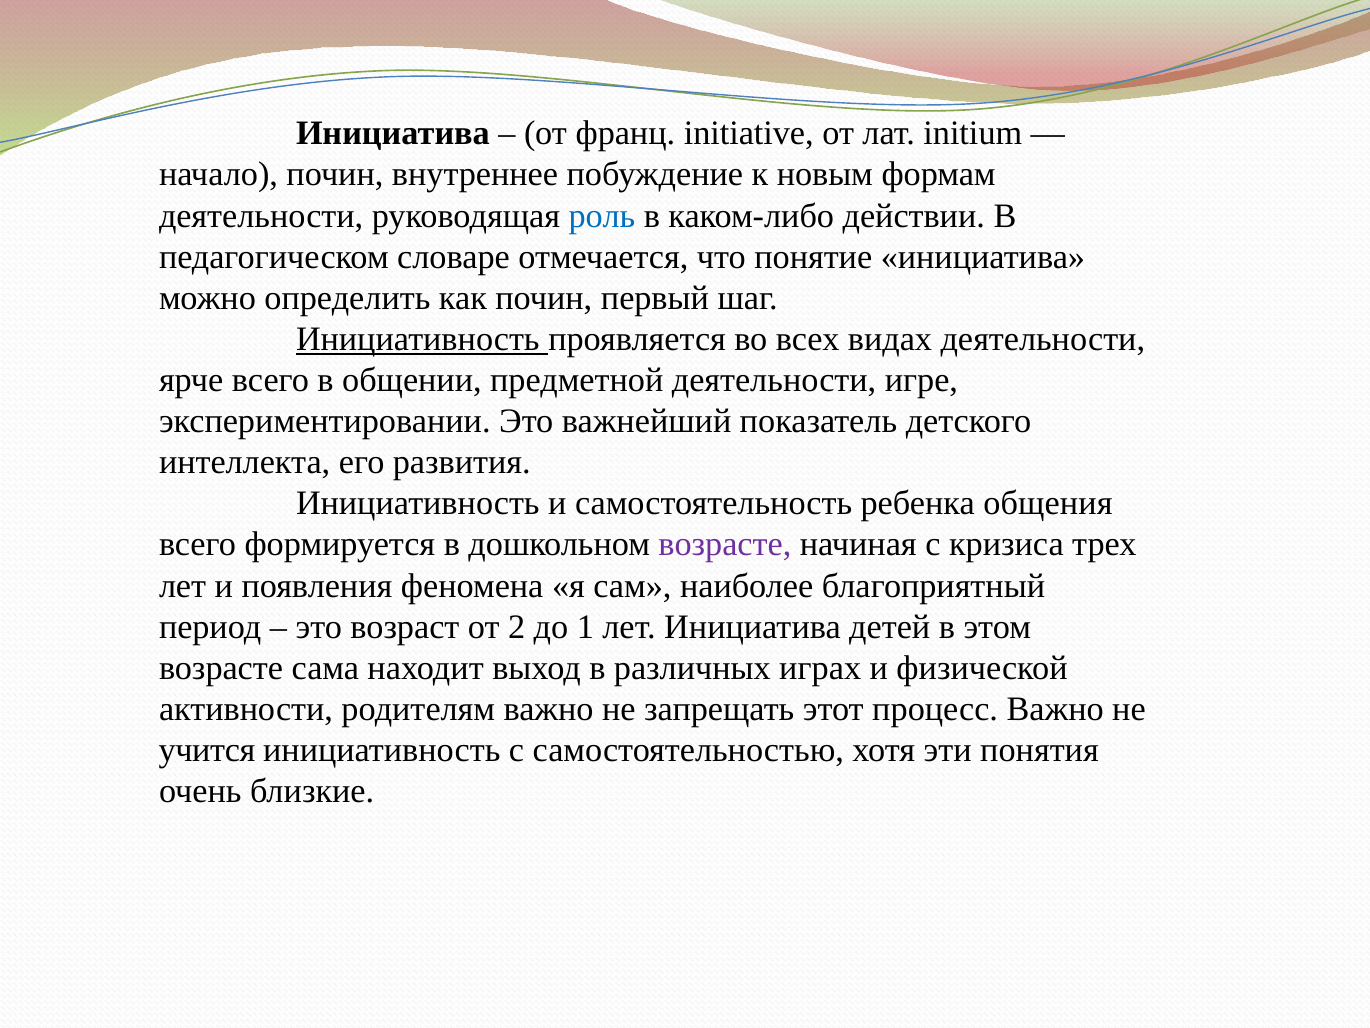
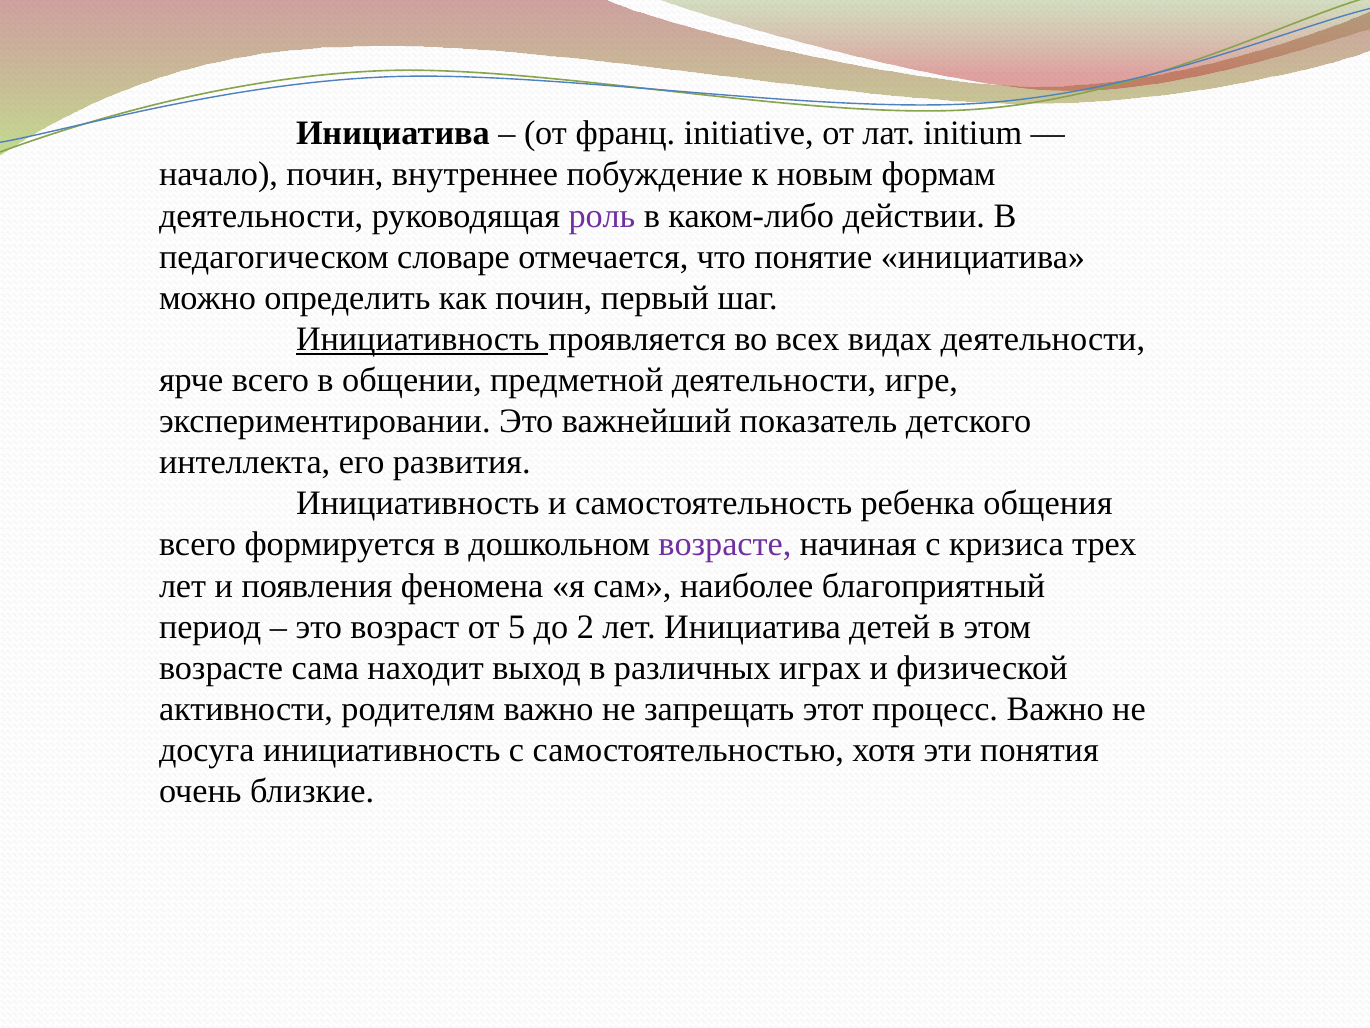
роль colour: blue -> purple
2: 2 -> 5
1: 1 -> 2
учится: учится -> досуга
